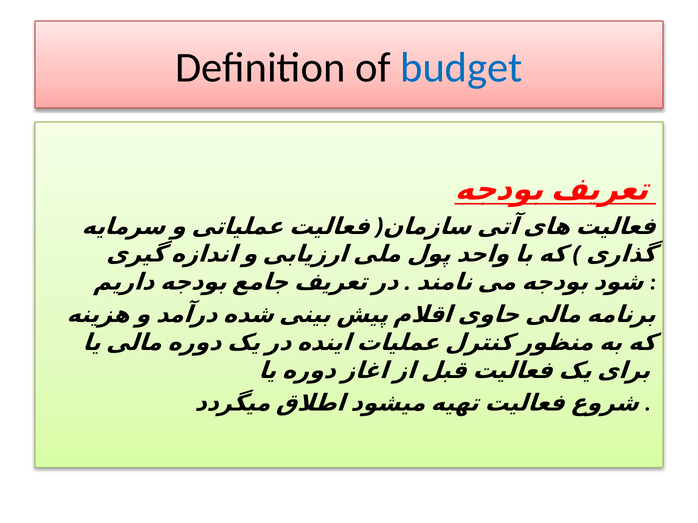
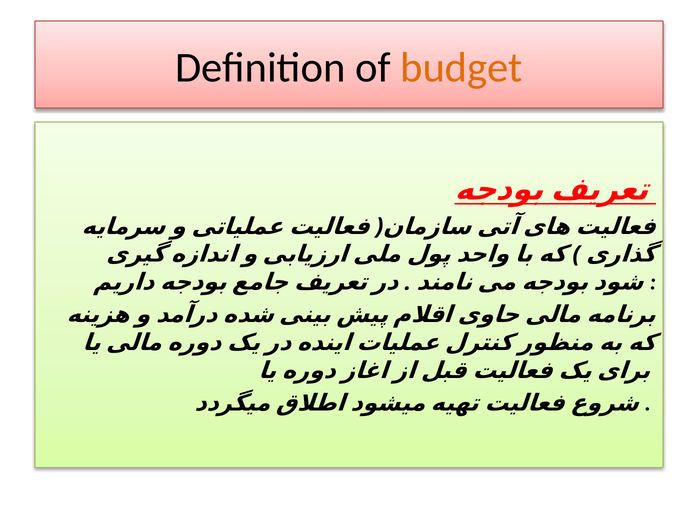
budget colour: blue -> orange
